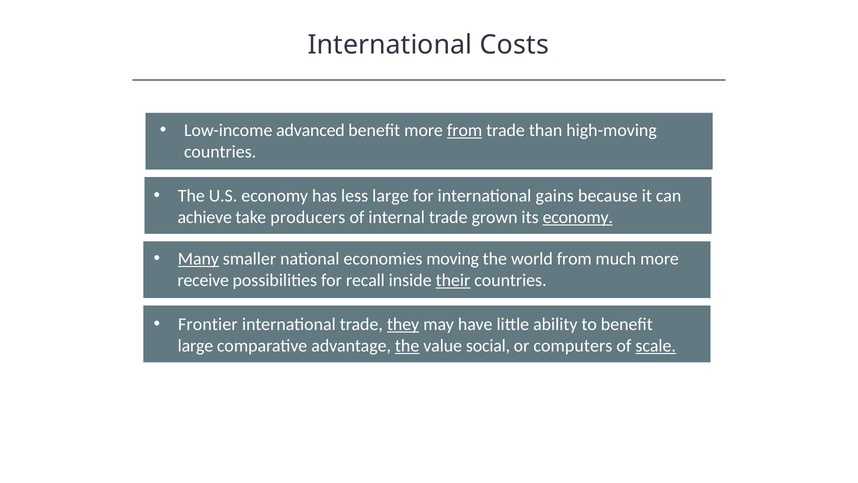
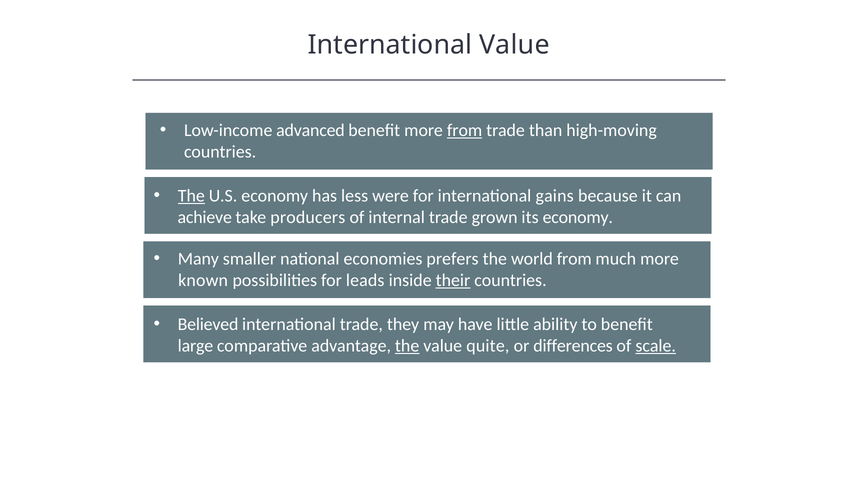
International Costs: Costs -> Value
The at (191, 196) underline: none -> present
less large: large -> were
economy at (578, 217) underline: present -> none
Many underline: present -> none
moving: moving -> prefers
receive: receive -> known
recall: recall -> leads
Frontier: Frontier -> Believed
they underline: present -> none
social: social -> quite
computers: computers -> differences
